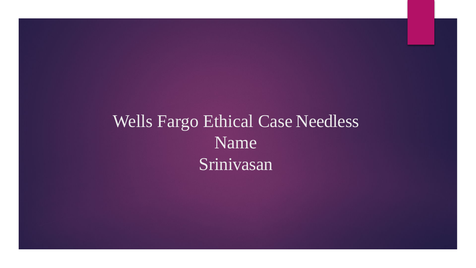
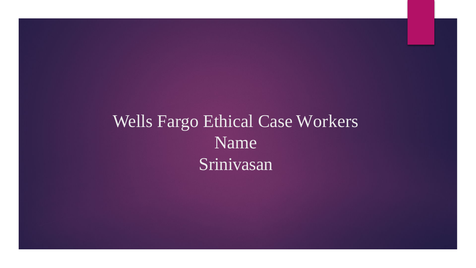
Needless: Needless -> Workers
